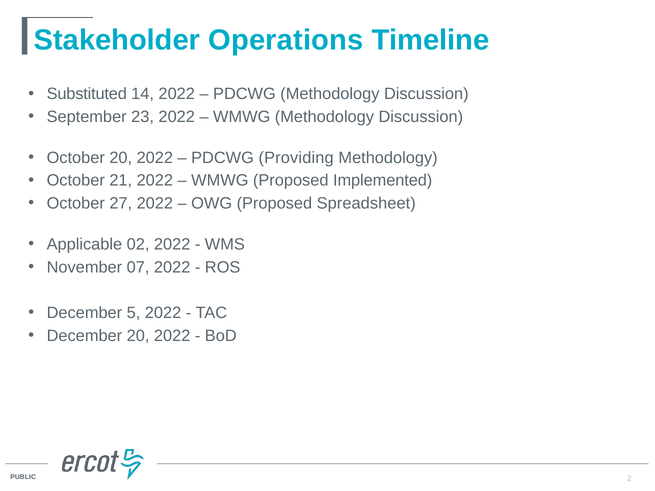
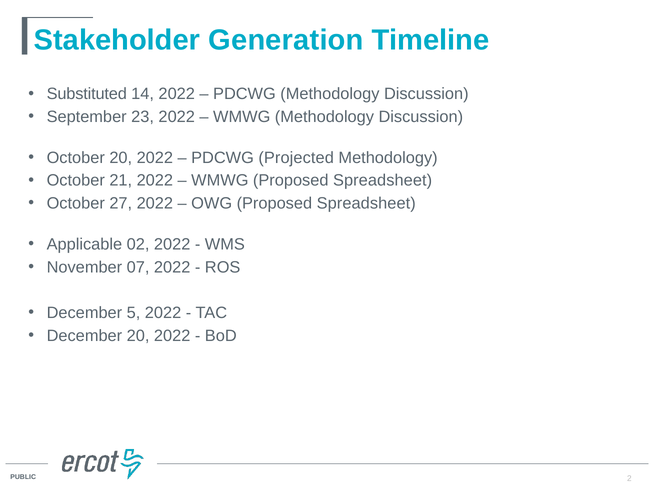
Operations: Operations -> Generation
Providing: Providing -> Projected
WMWG Proposed Implemented: Implemented -> Spreadsheet
